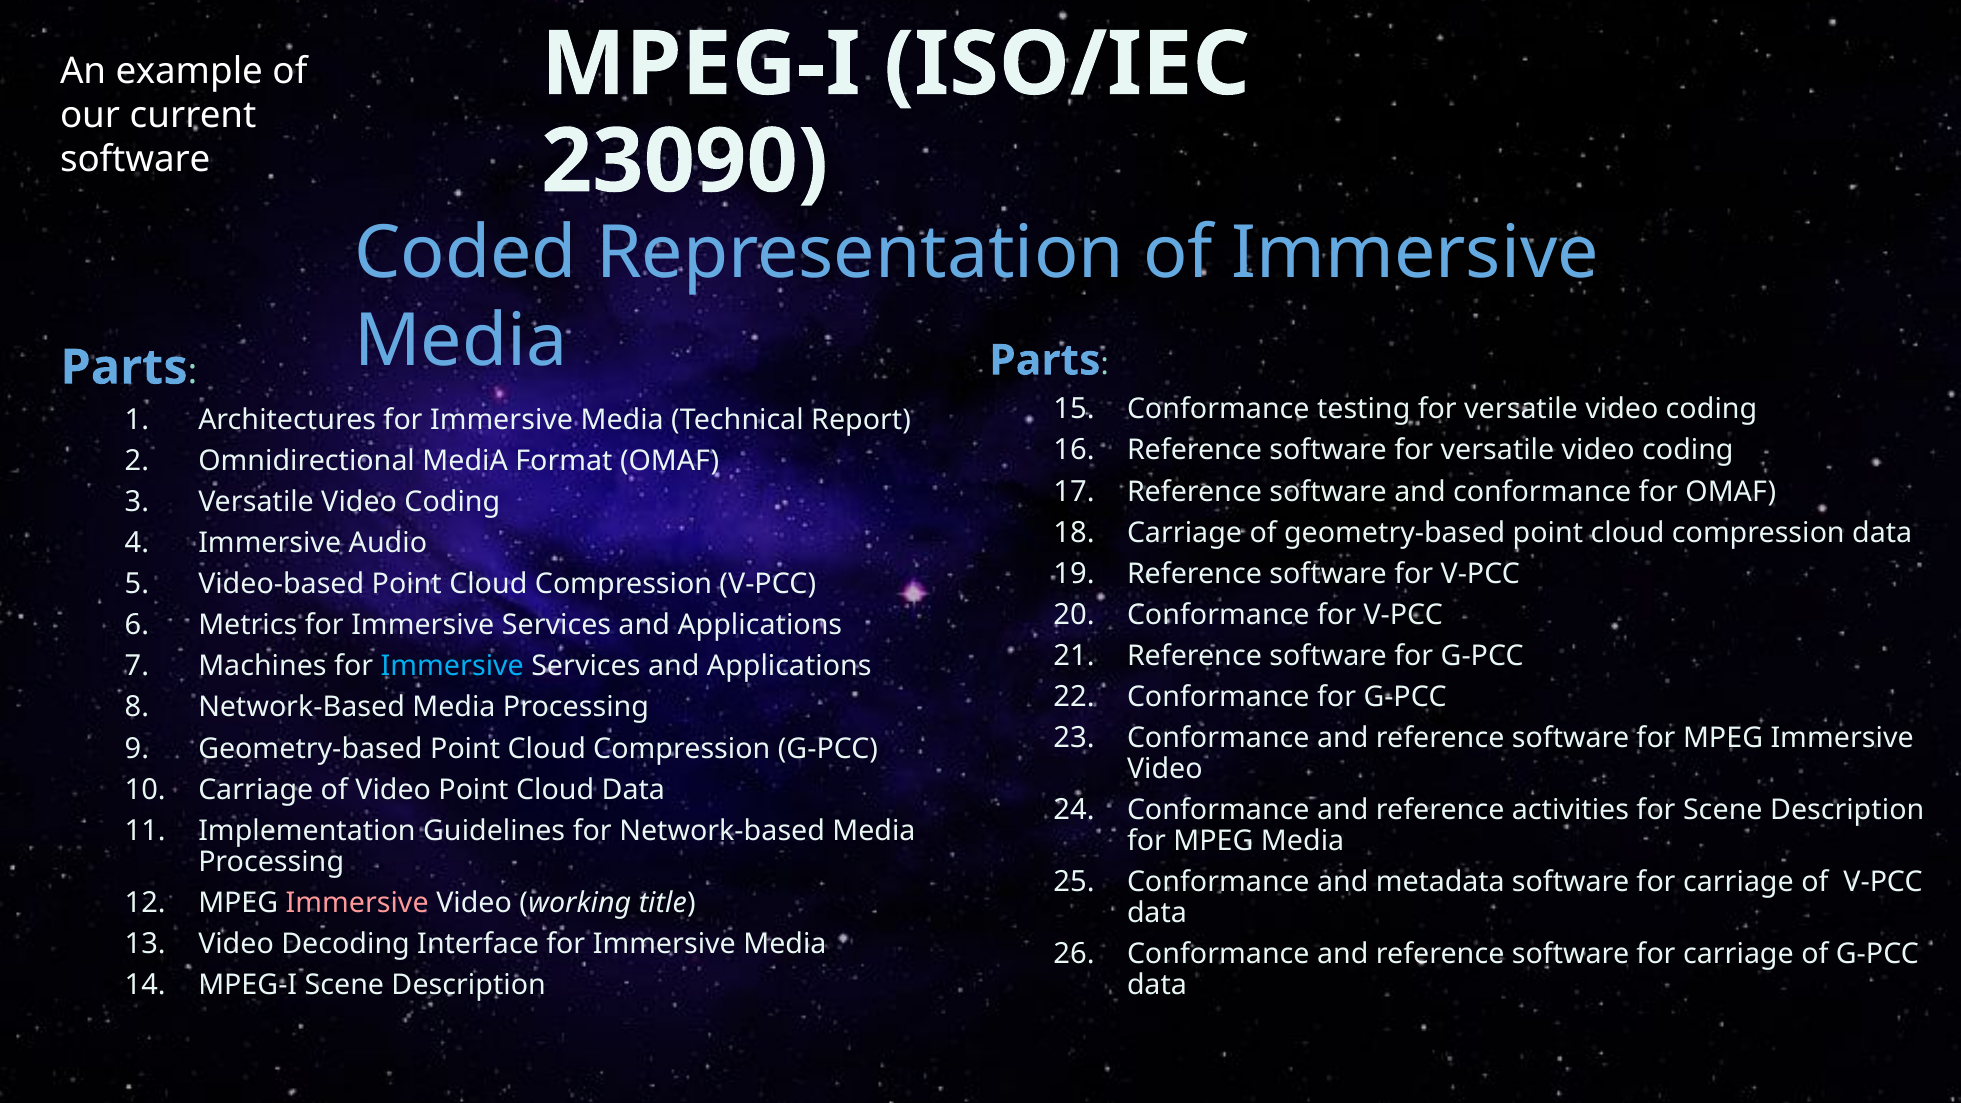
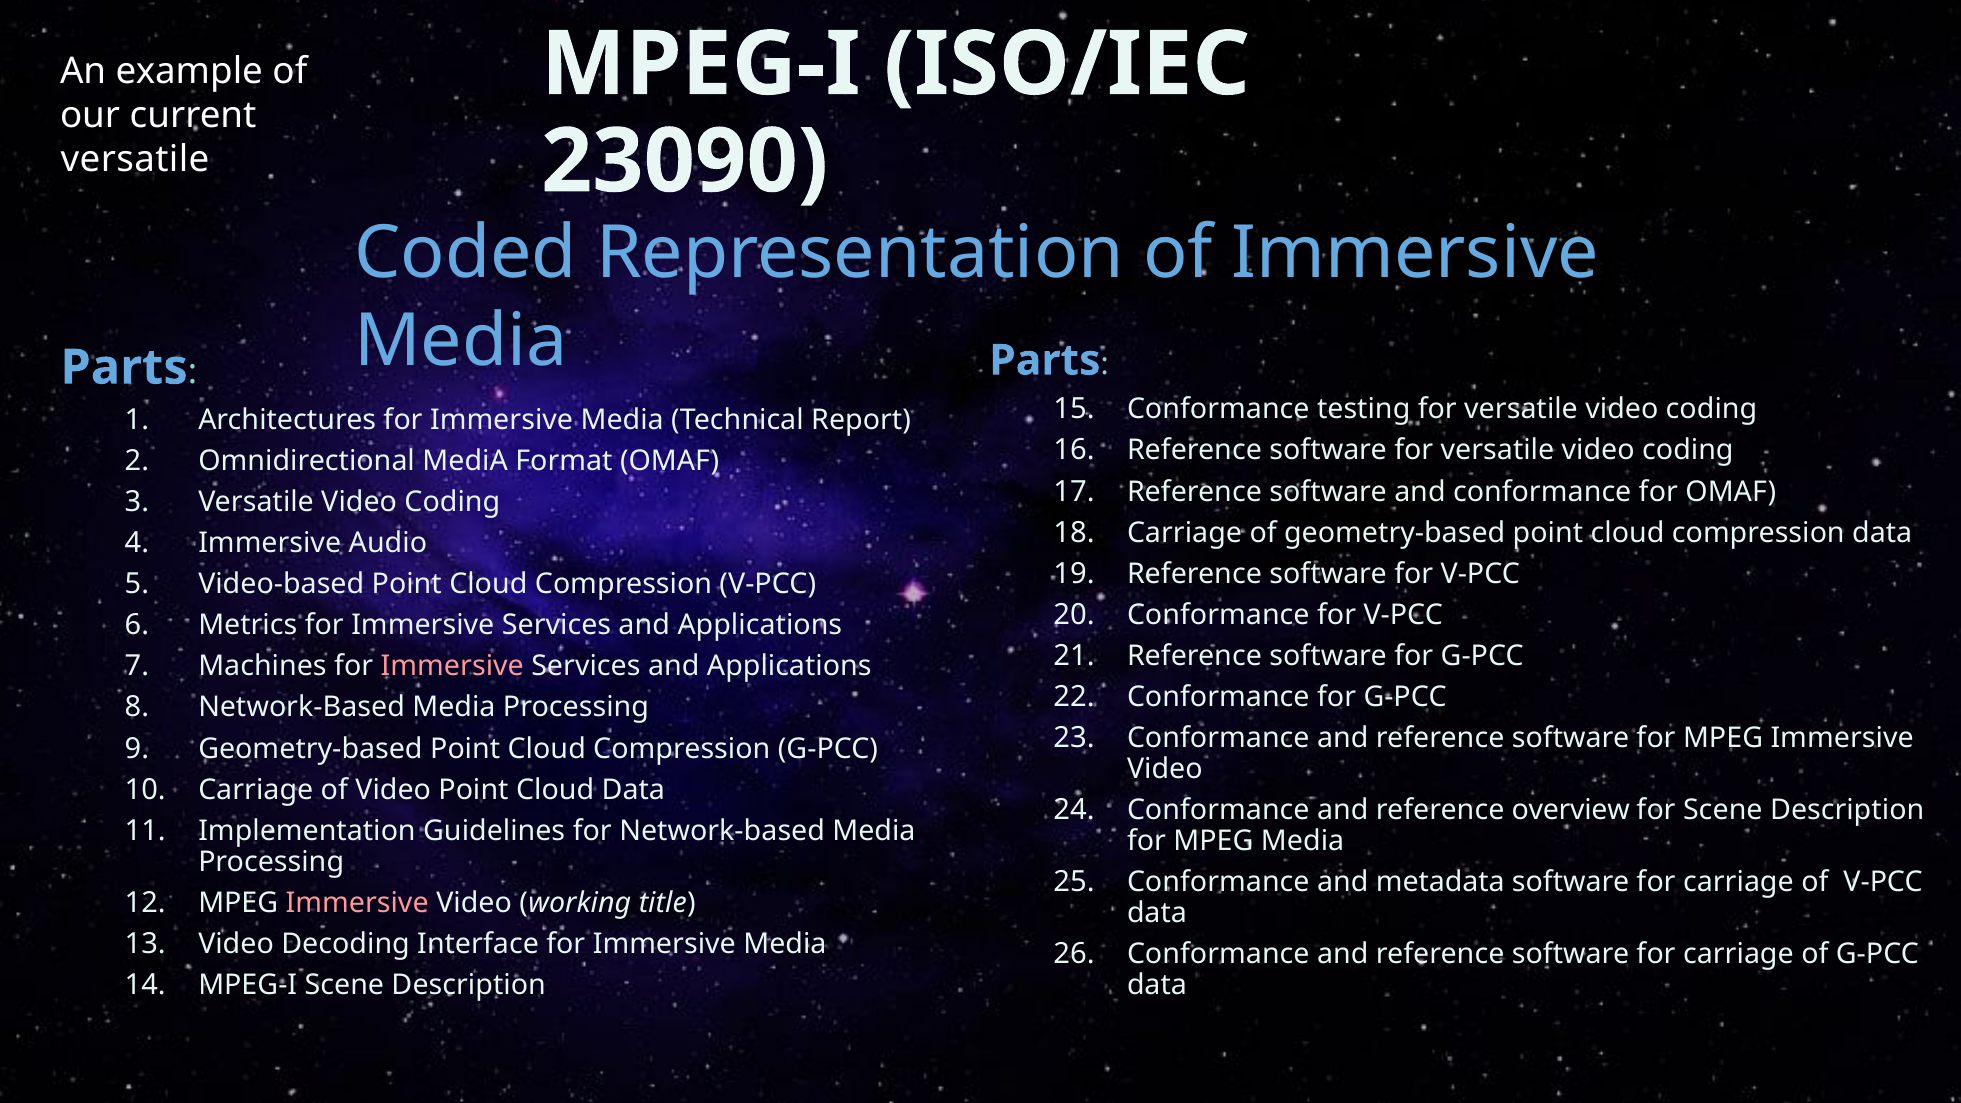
software at (135, 160): software -> versatile
Immersive at (452, 666) colour: light blue -> pink
activities: activities -> overview
